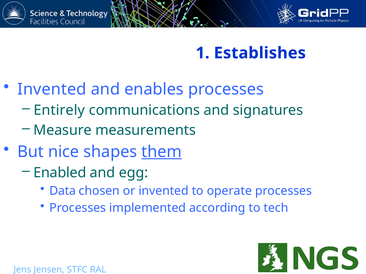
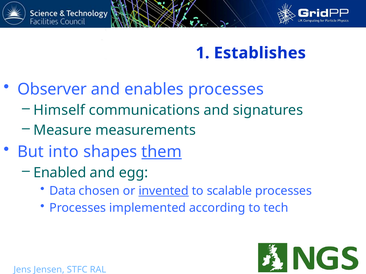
Invented at (52, 89): Invented -> Observer
Entirely: Entirely -> Himself
nice: nice -> into
invented at (164, 191) underline: none -> present
operate: operate -> scalable
